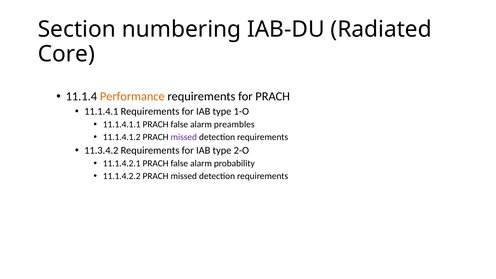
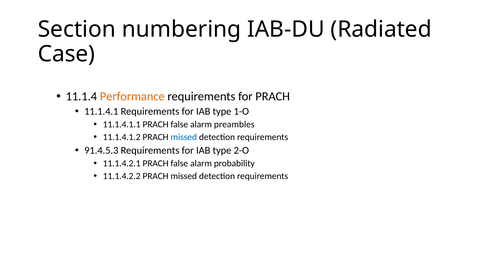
Core: Core -> Case
missed at (184, 137) colour: purple -> blue
11.3.4.2: 11.3.4.2 -> 91.4.5.3
